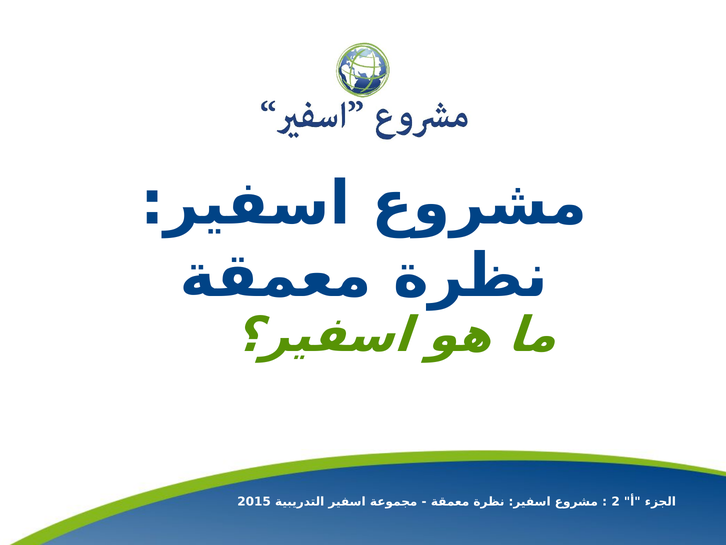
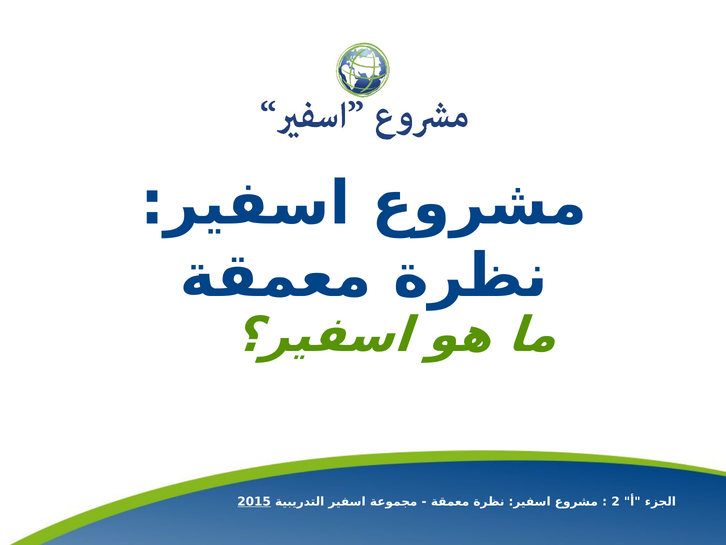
2015 underline: none -> present
